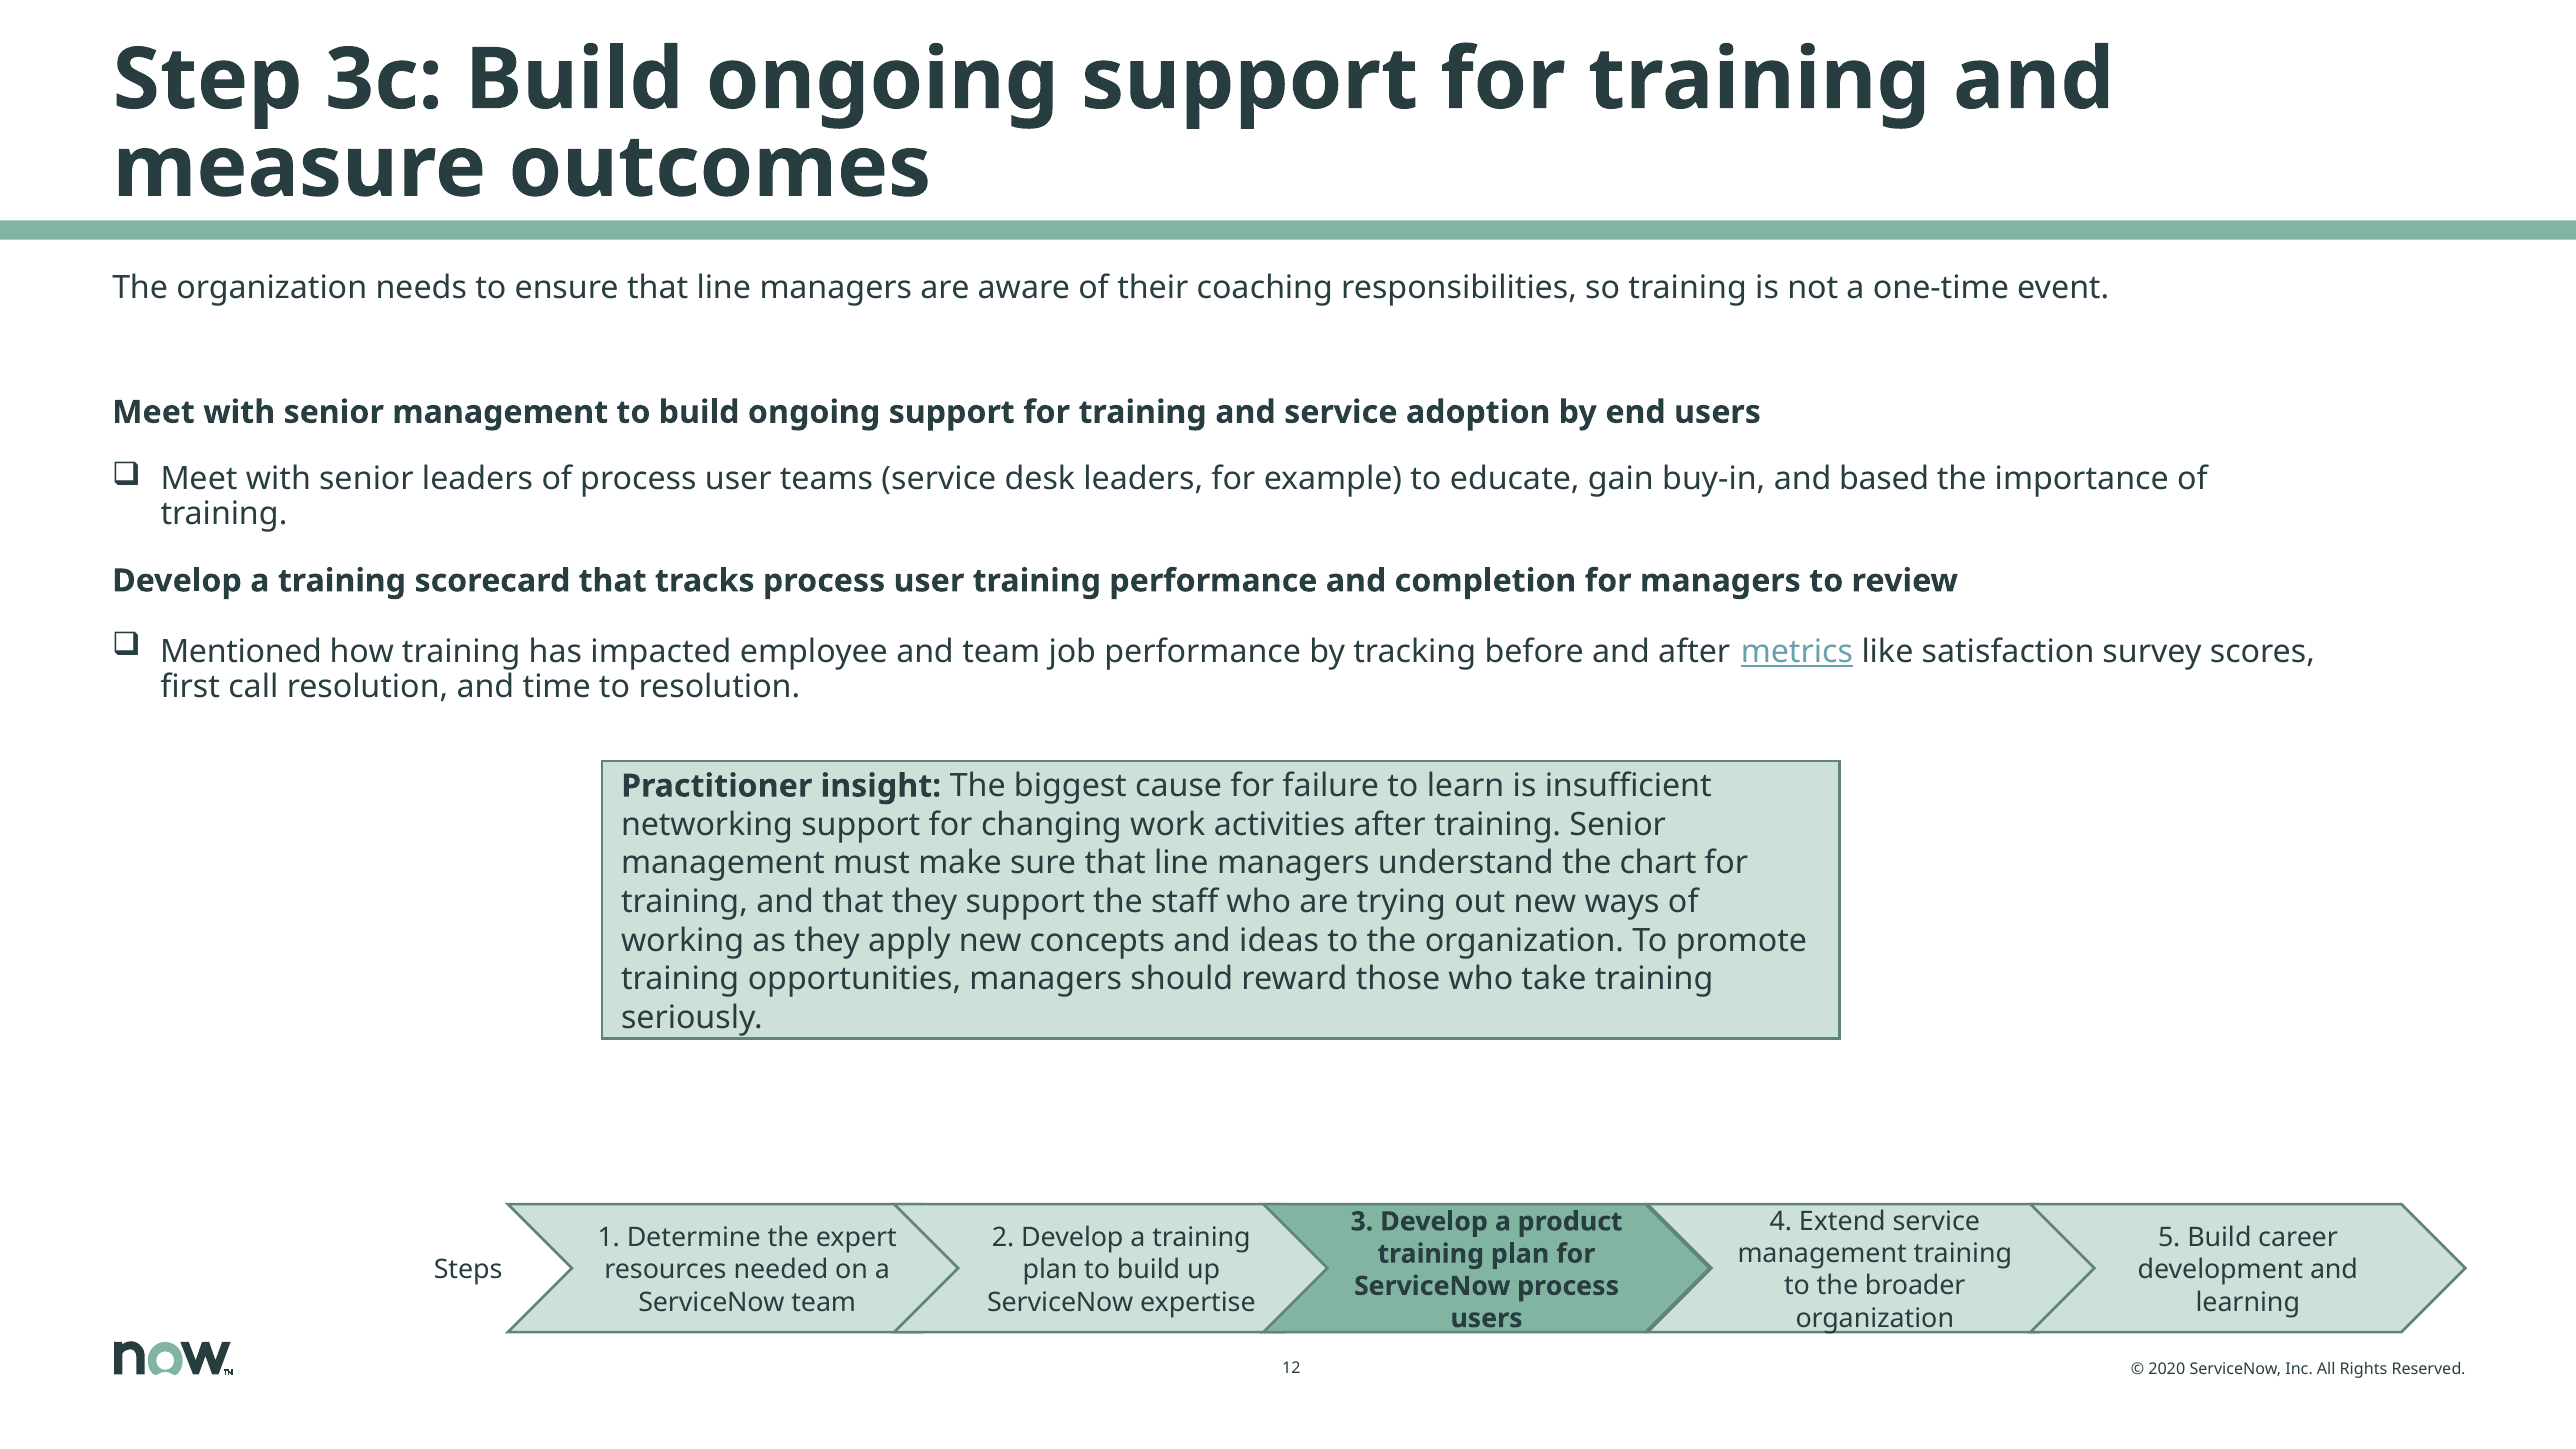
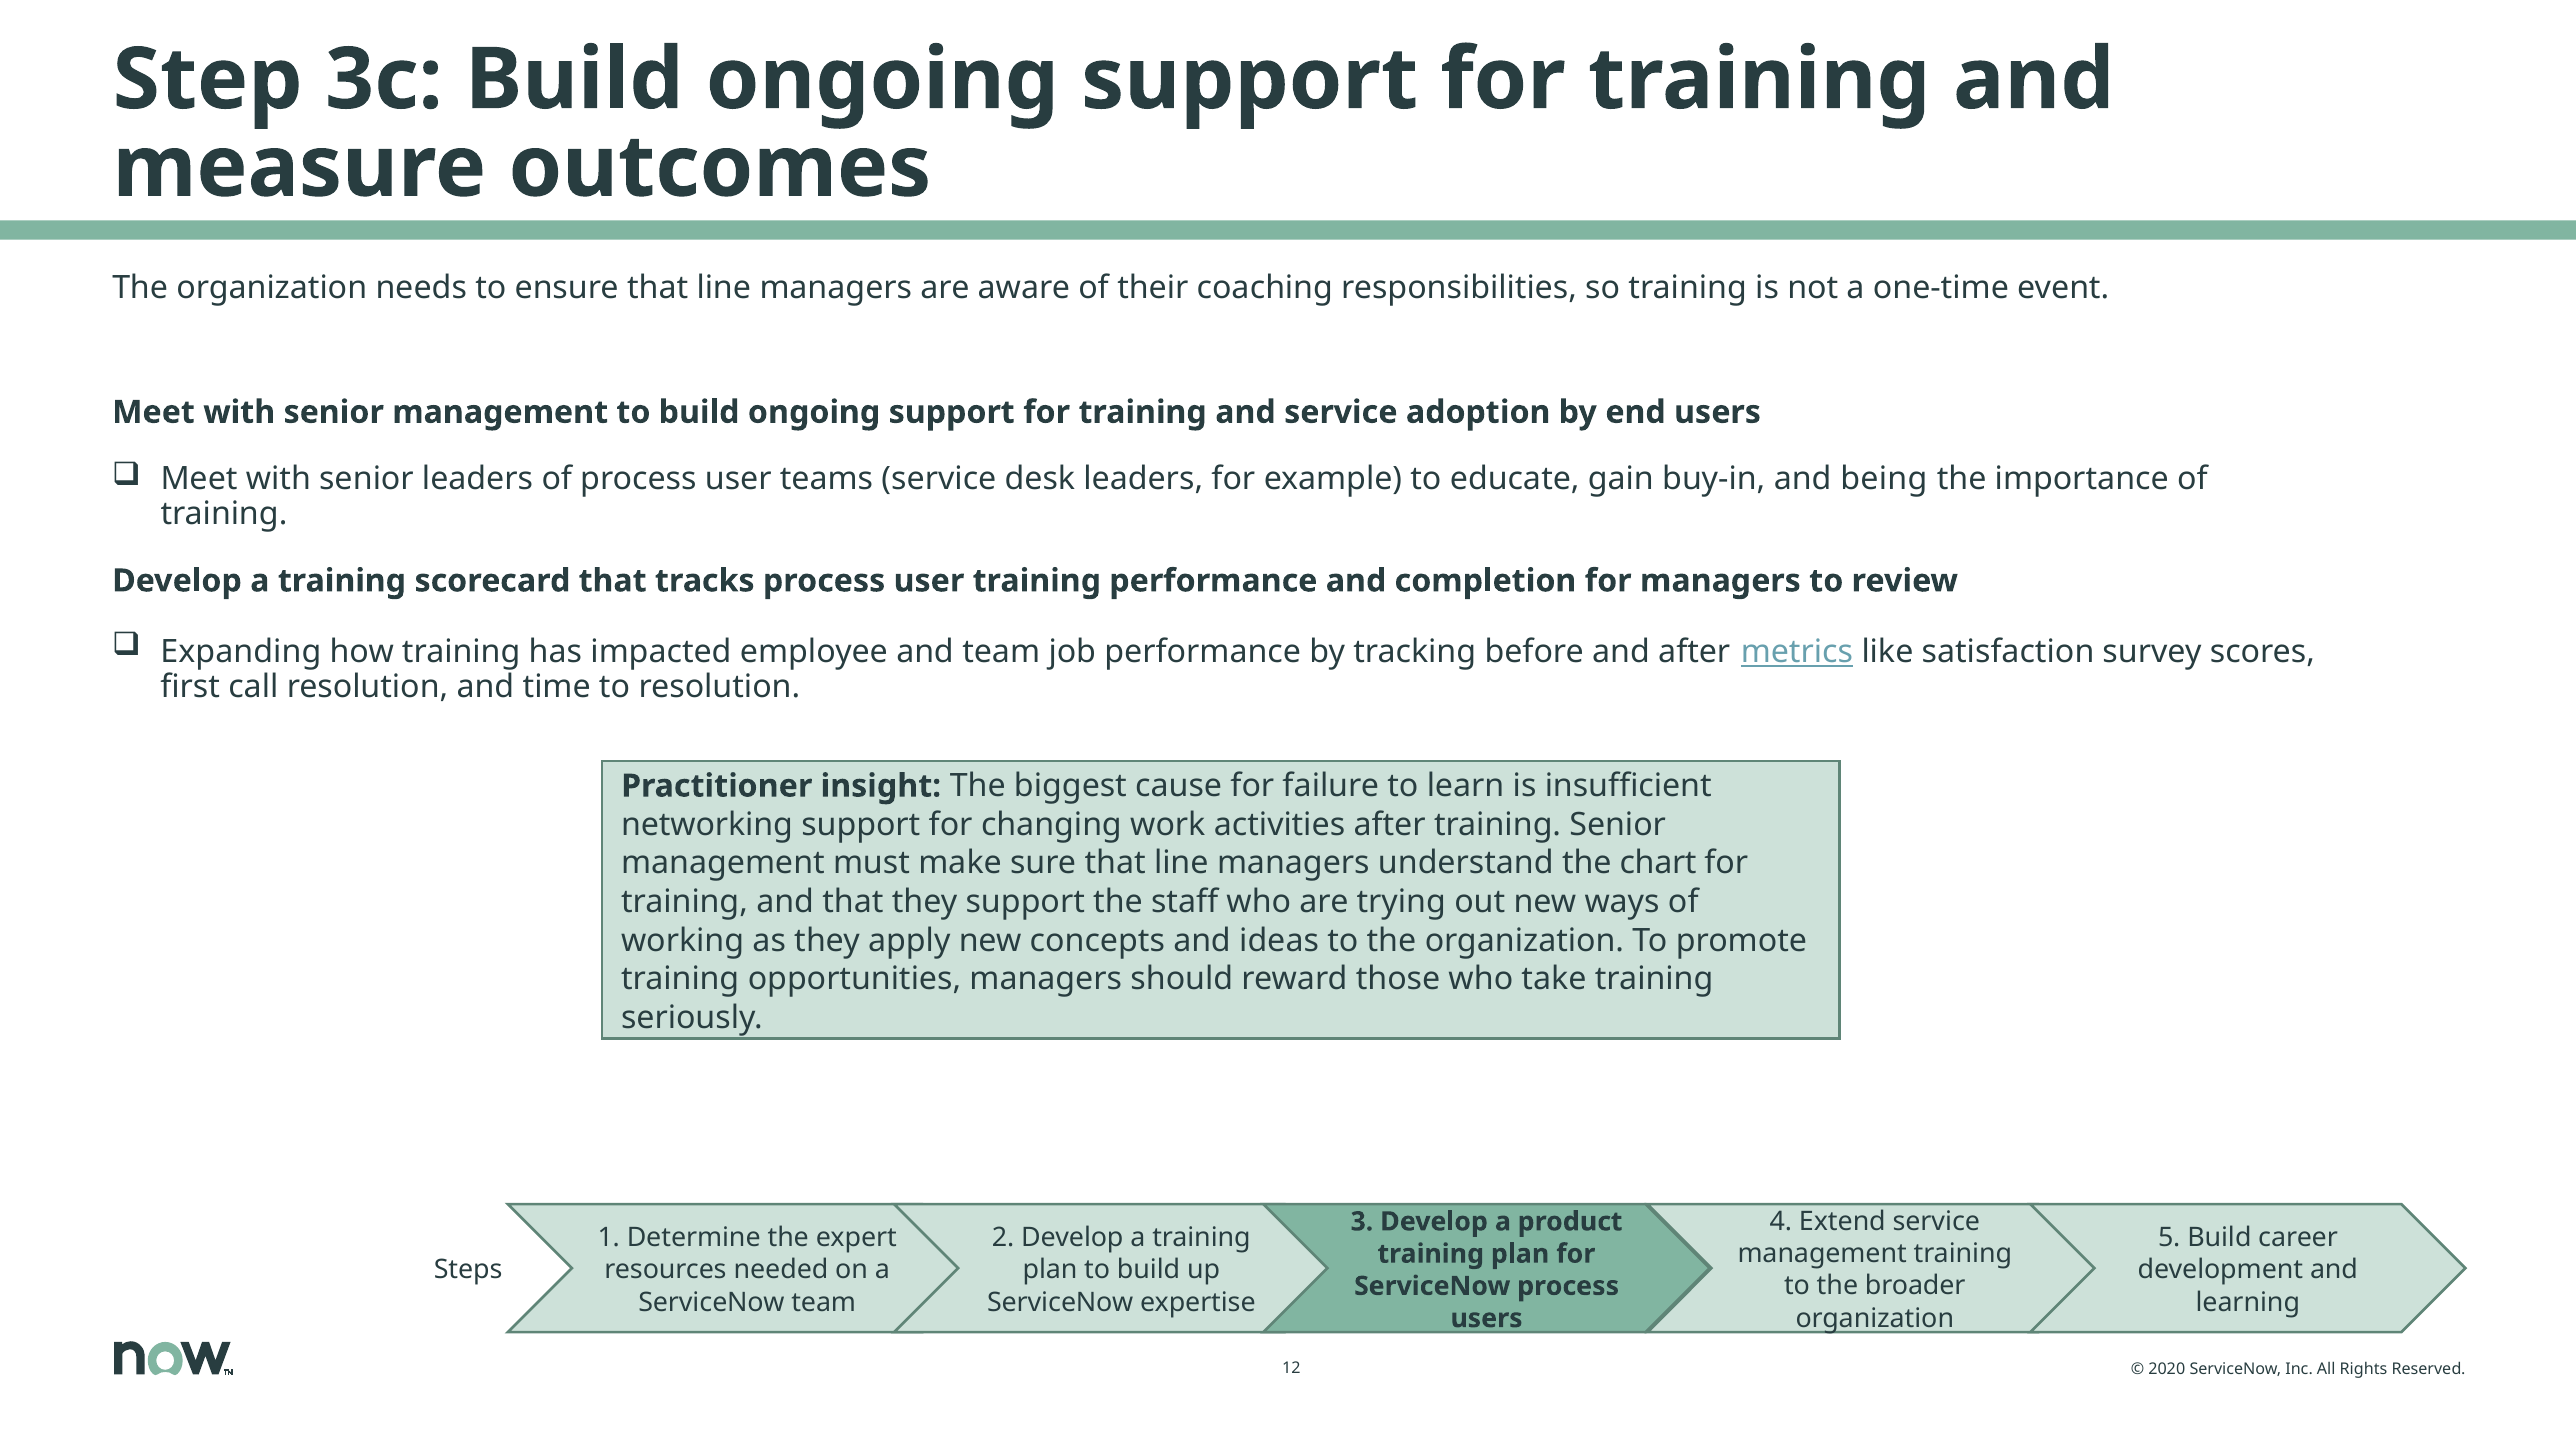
based: based -> being
Mentioned: Mentioned -> Expanding
